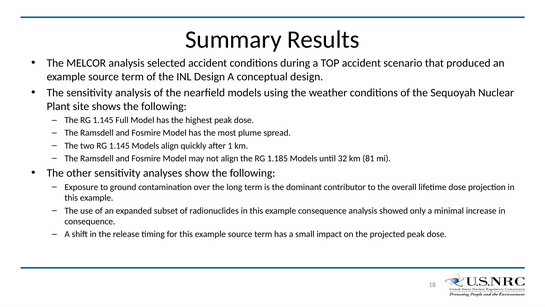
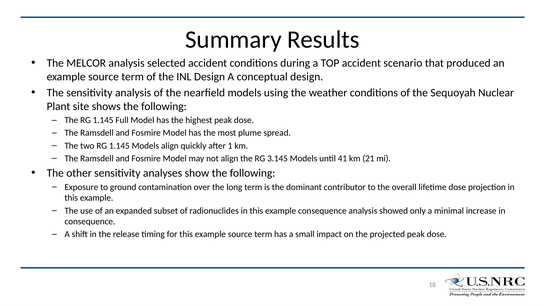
1.185: 1.185 -> 3.145
32: 32 -> 41
81: 81 -> 21
